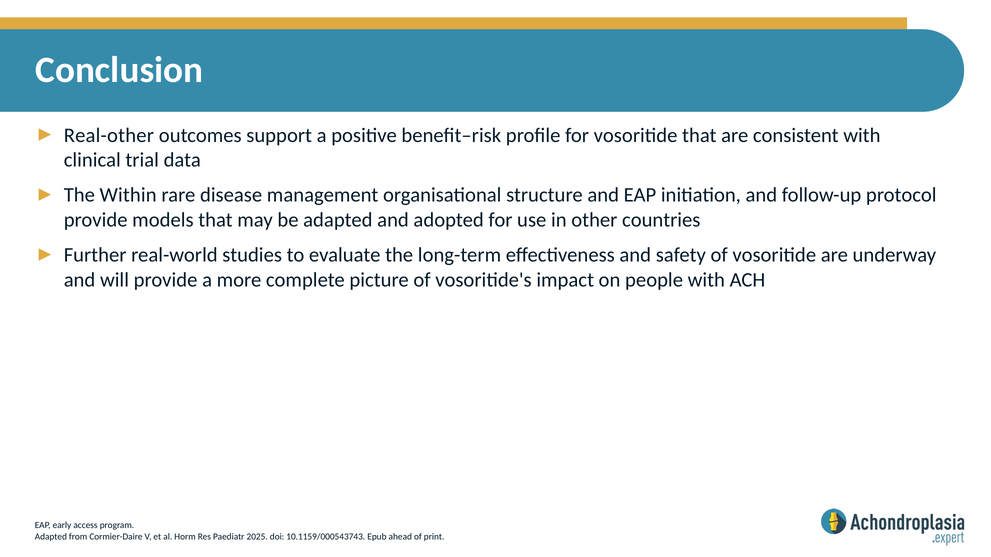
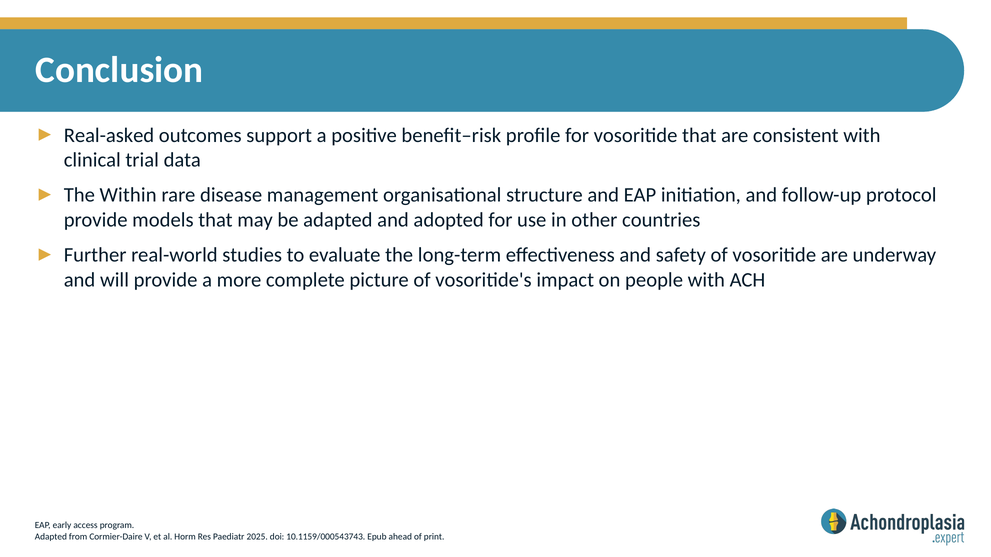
Real-other: Real-other -> Real-asked
